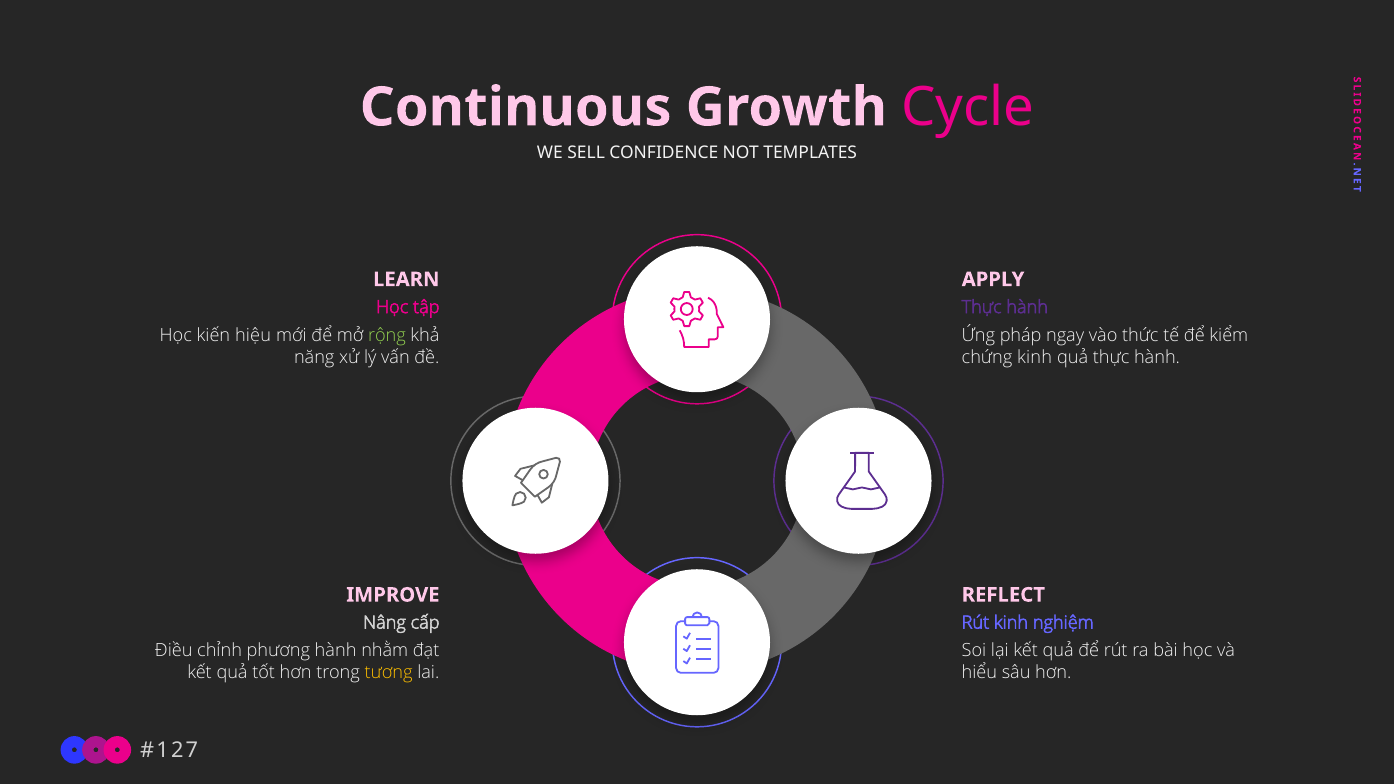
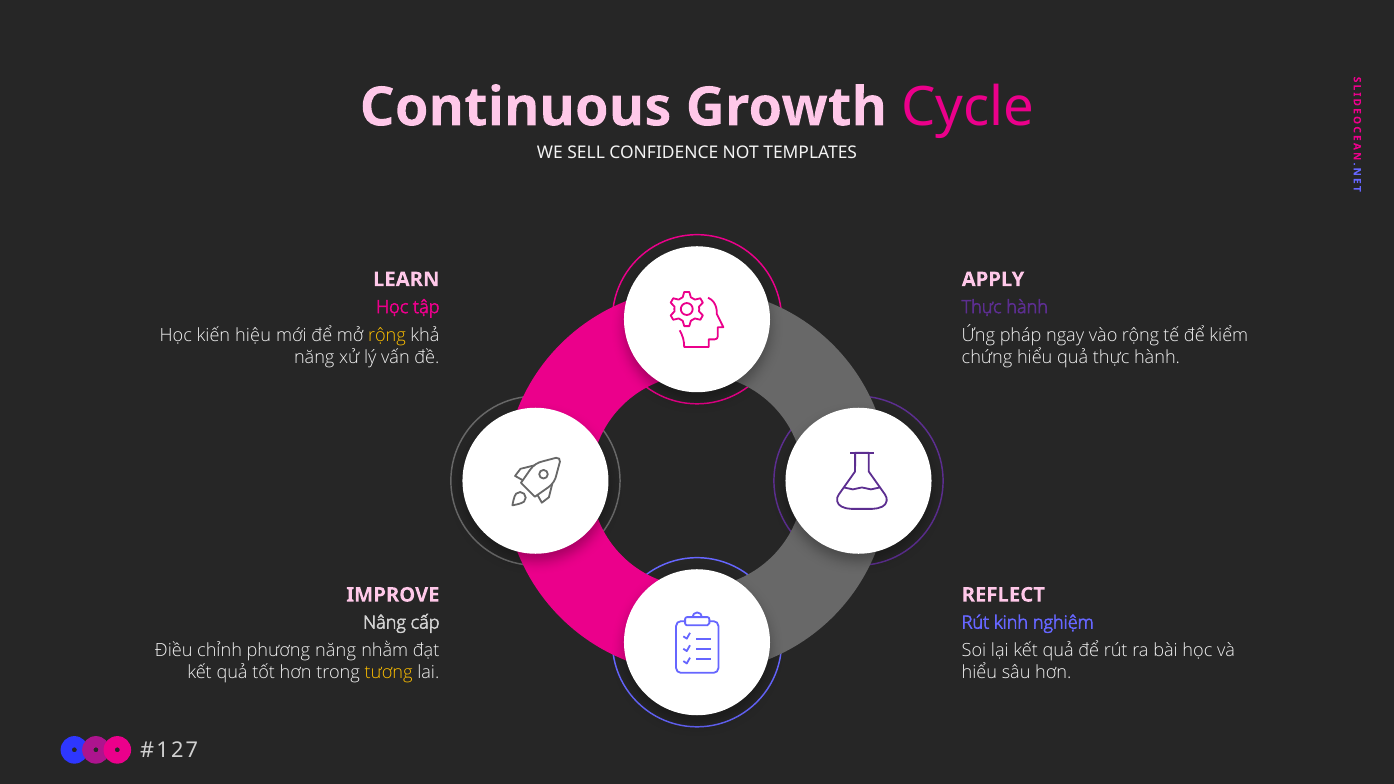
rộng at (387, 335) colour: light green -> yellow
vào thức: thức -> rộng
chứng kinh: kinh -> hiểu
phương hành: hành -> năng
